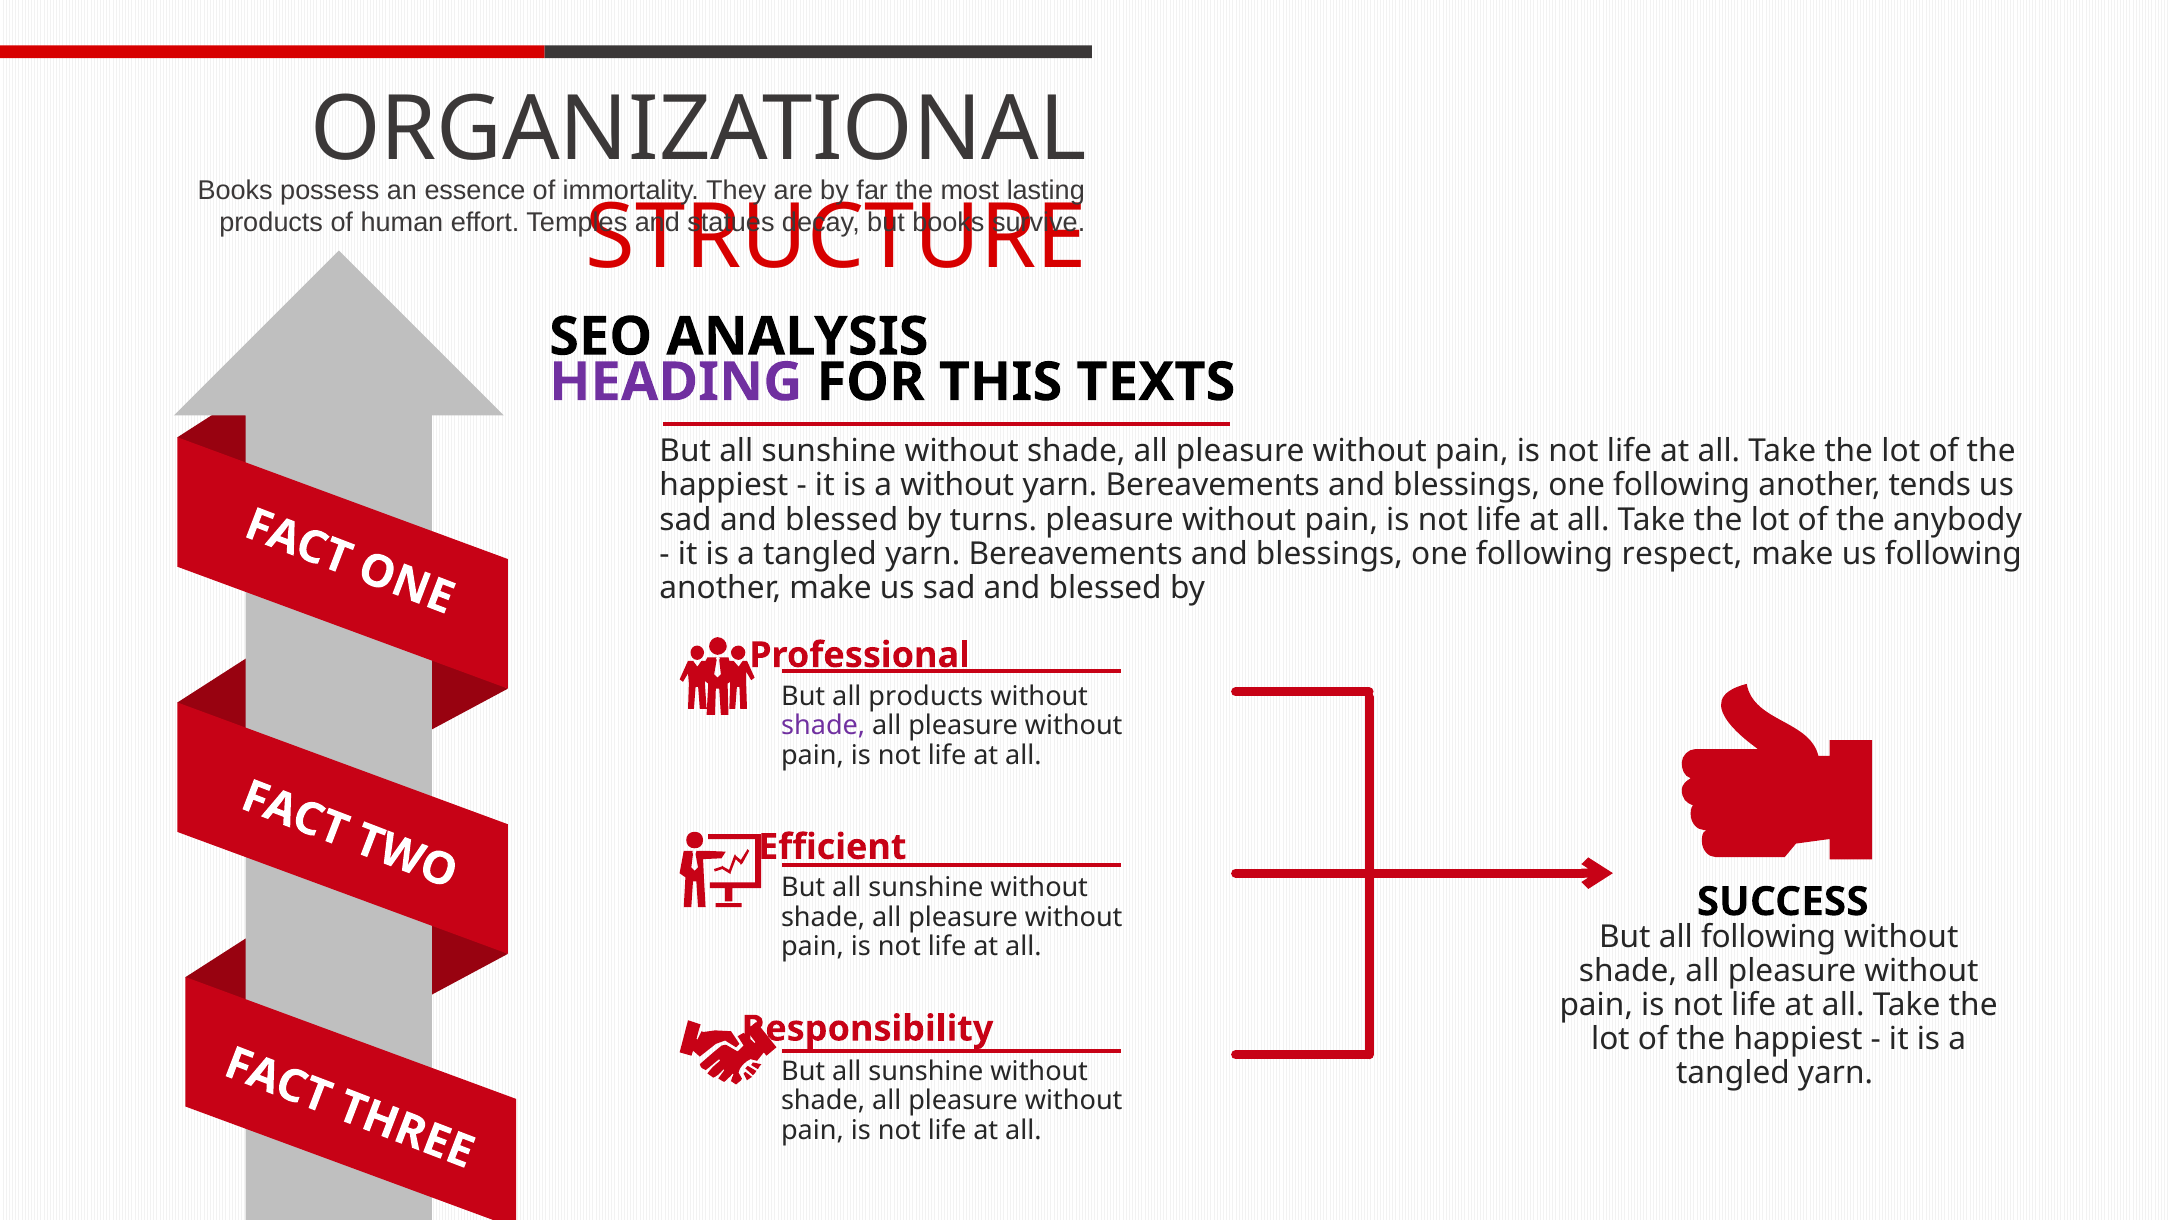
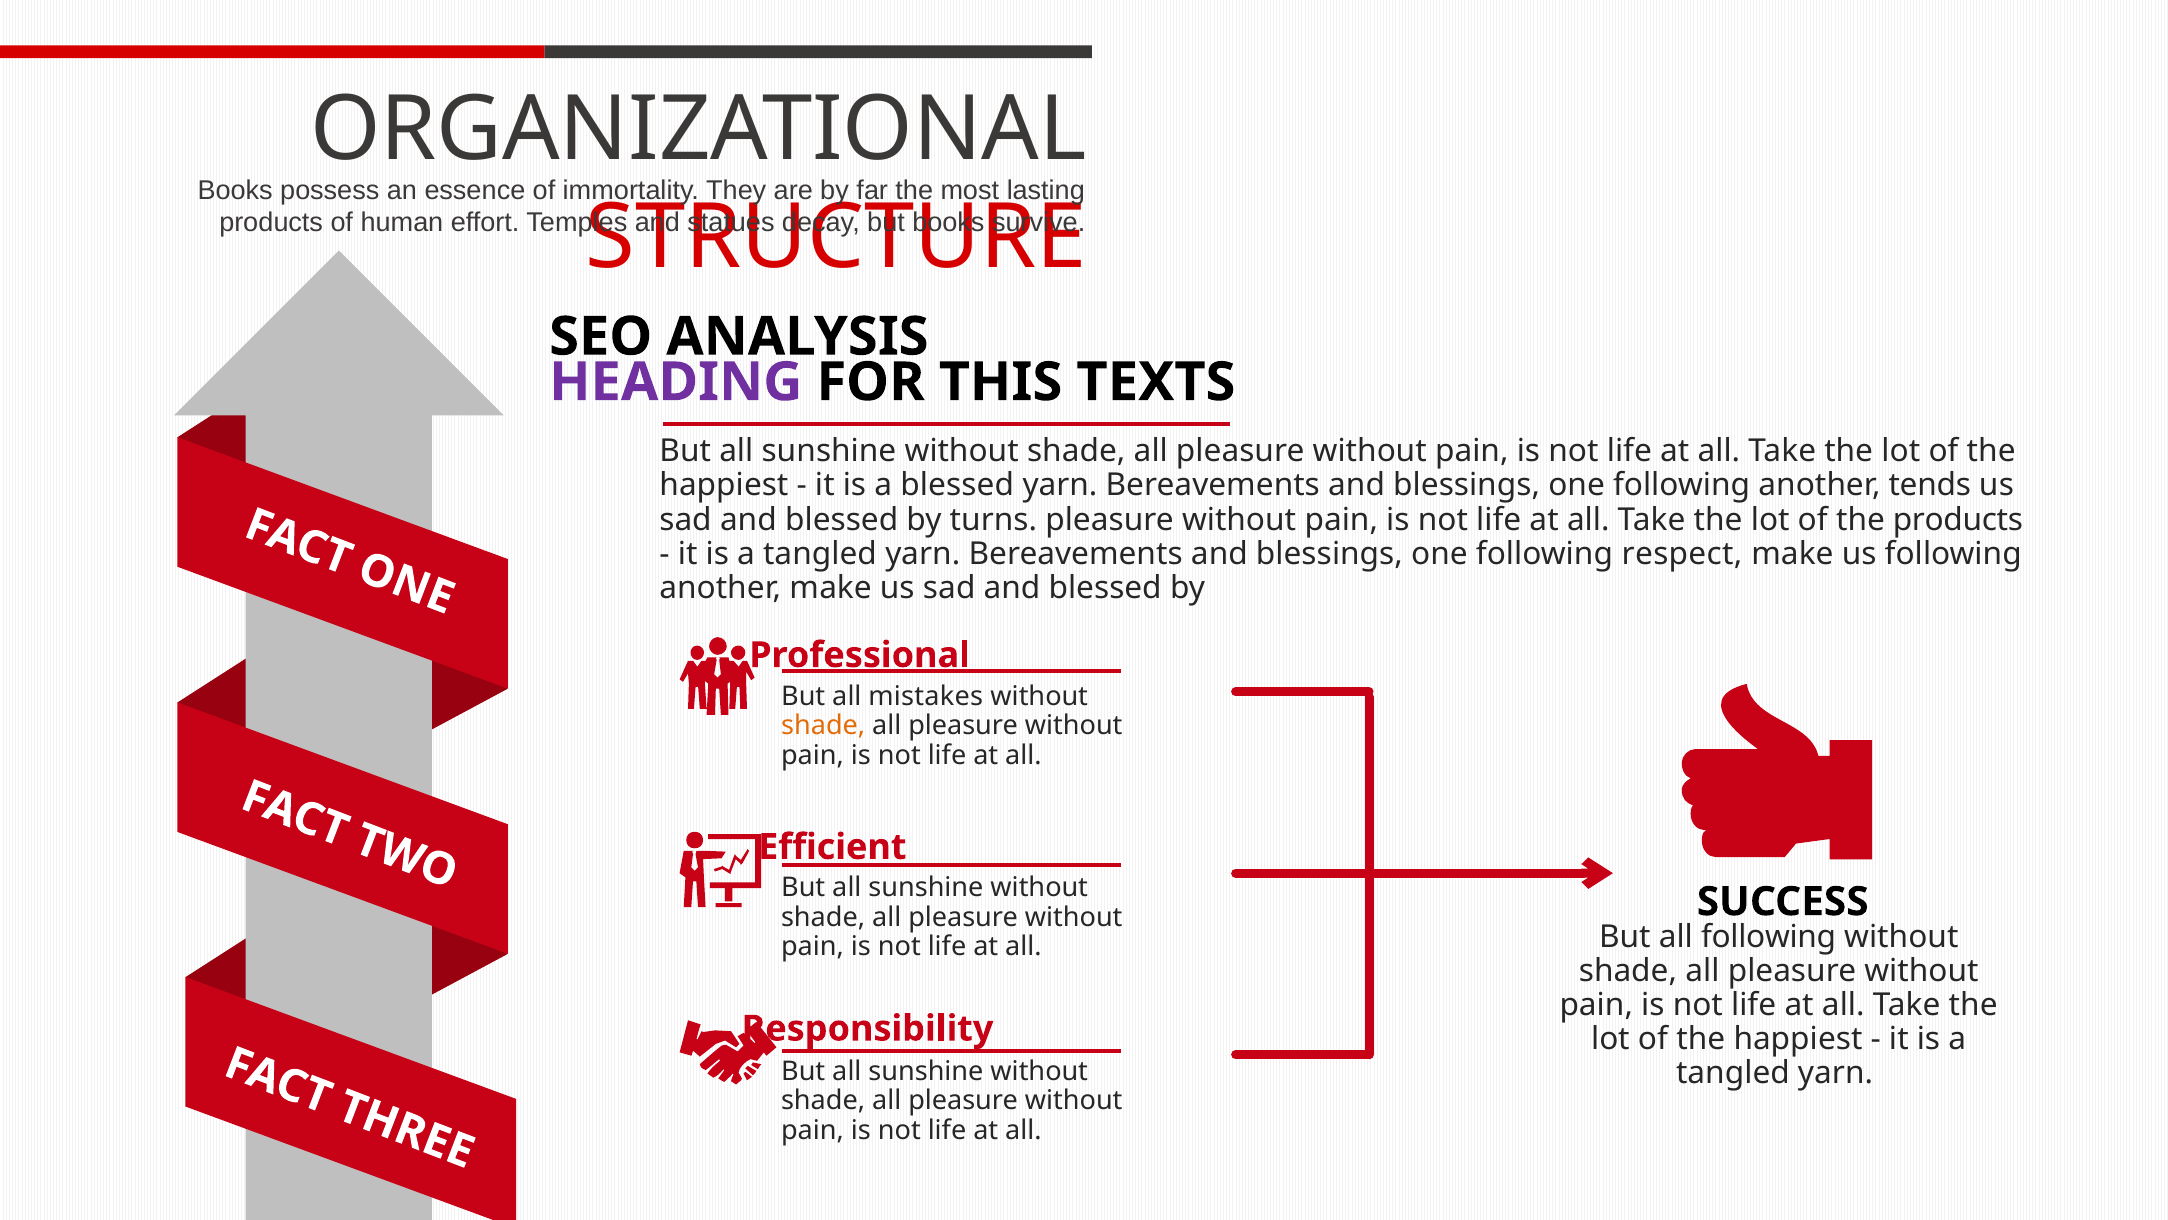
a without: without -> blessed
the anybody: anybody -> products
all products: products -> mistakes
shade at (823, 726) colour: purple -> orange
